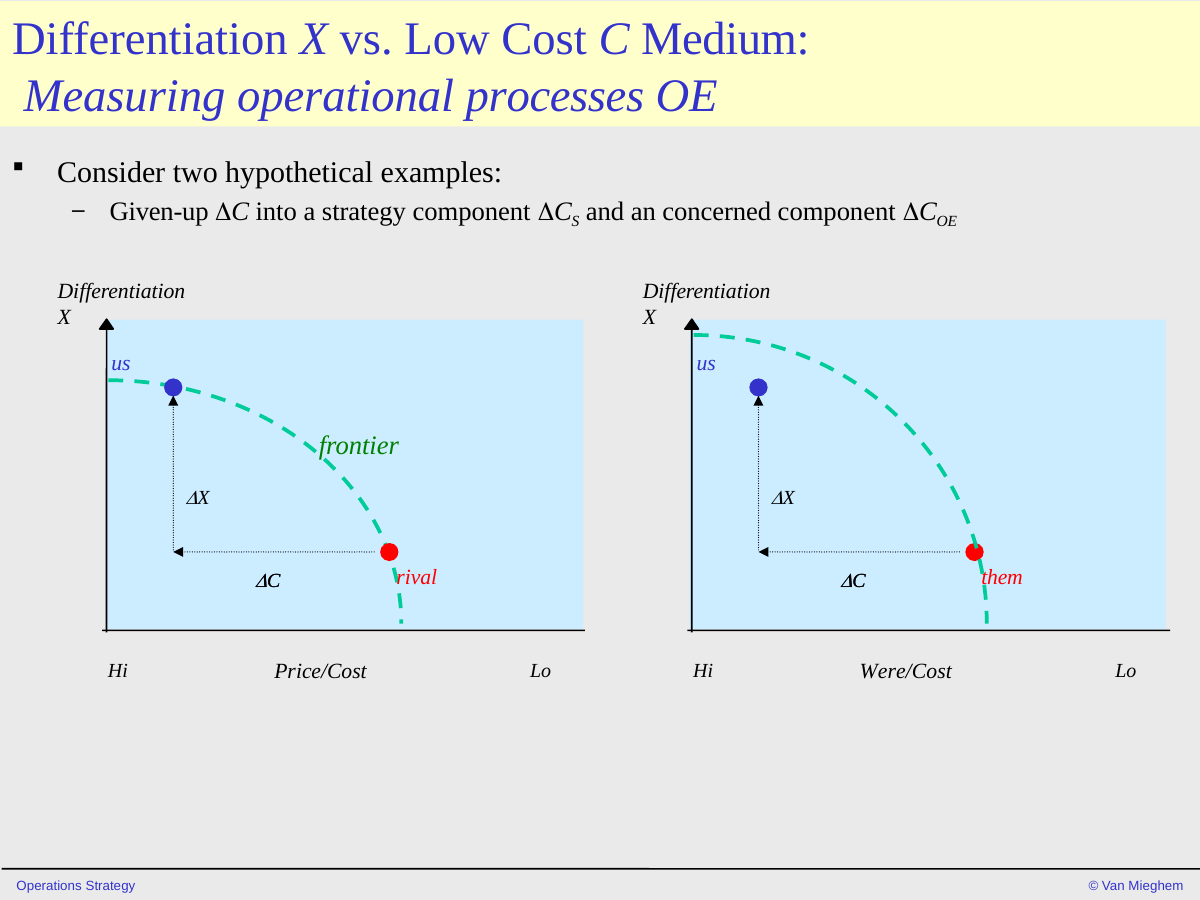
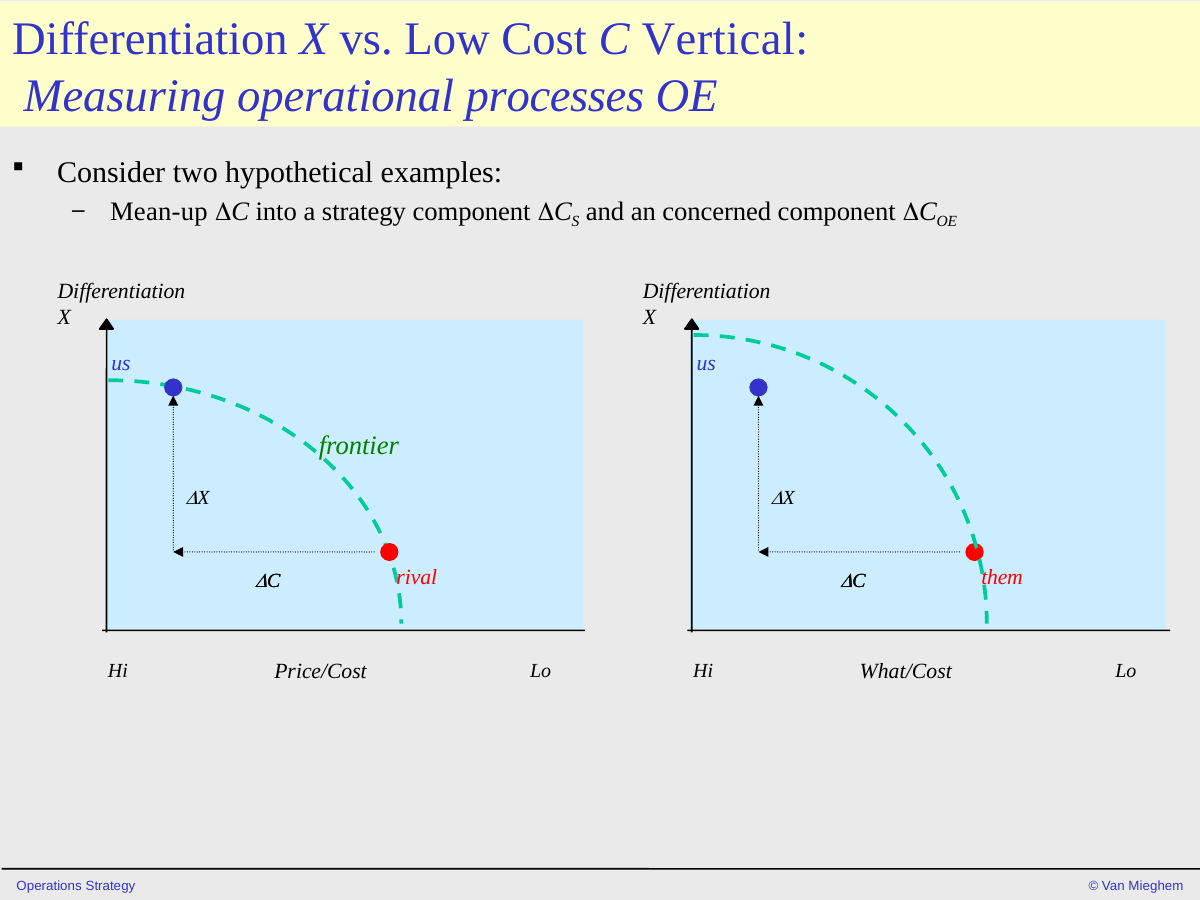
Medium: Medium -> Vertical
Given-up: Given-up -> Mean-up
Were/Cost: Were/Cost -> What/Cost
